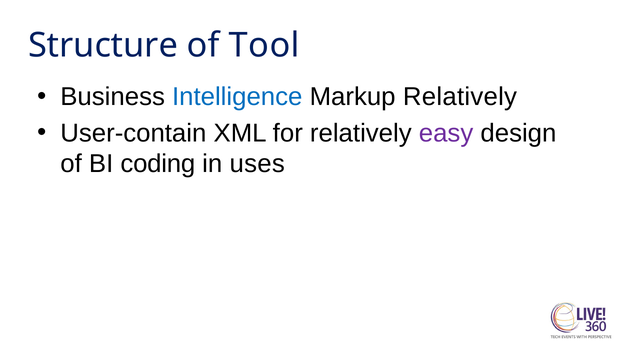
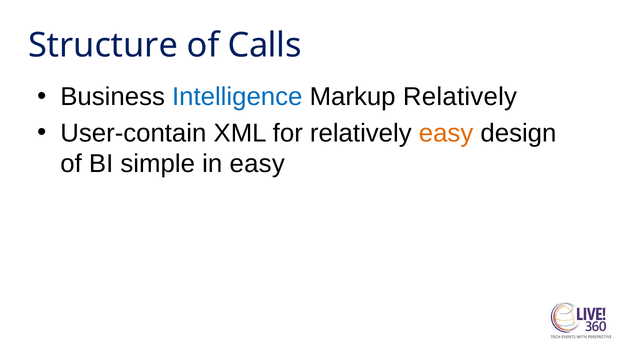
Tool: Tool -> Calls
easy at (446, 133) colour: purple -> orange
coding: coding -> simple
in uses: uses -> easy
